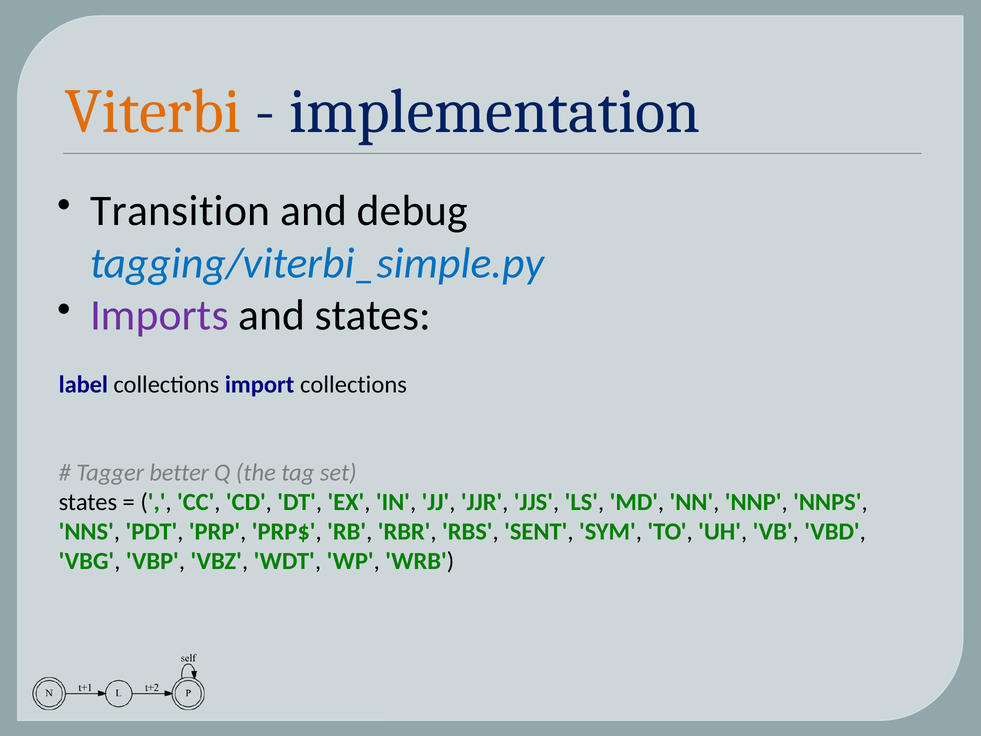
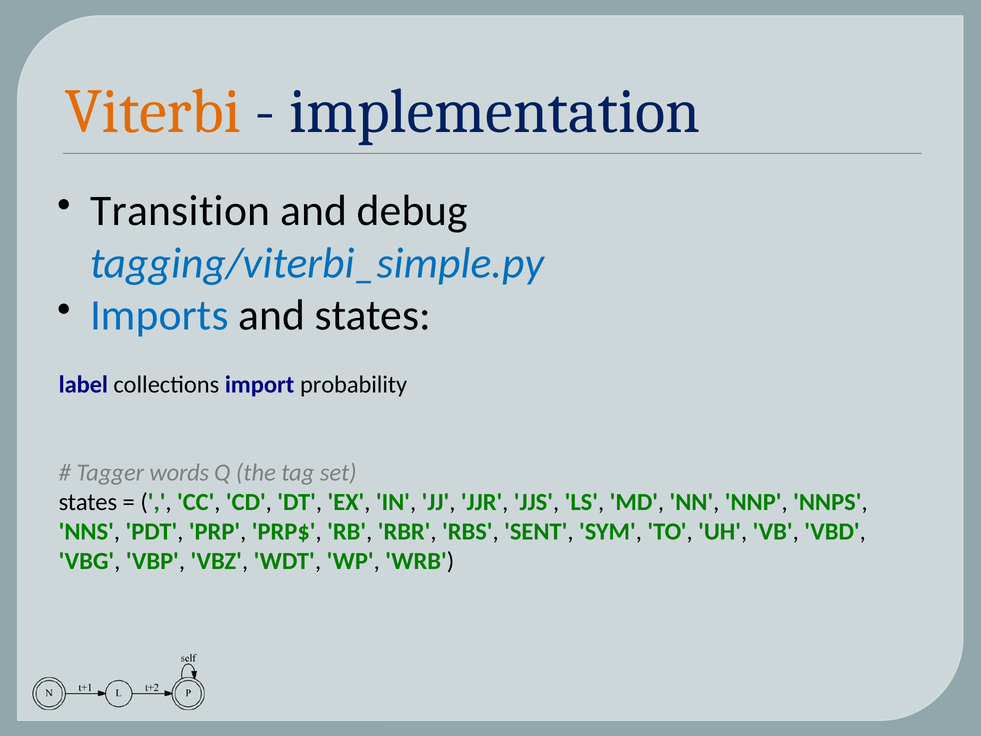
Imports colour: purple -> blue
import collections: collections -> probability
better: better -> words
